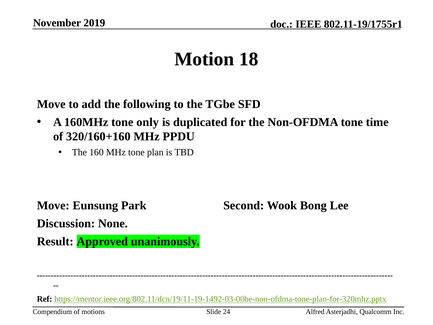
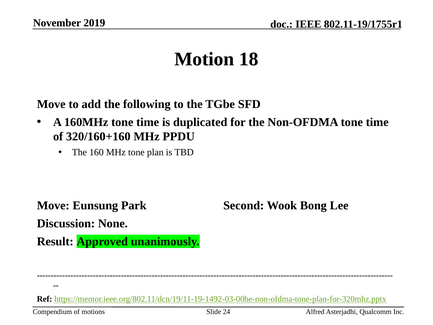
160MHz tone only: only -> time
